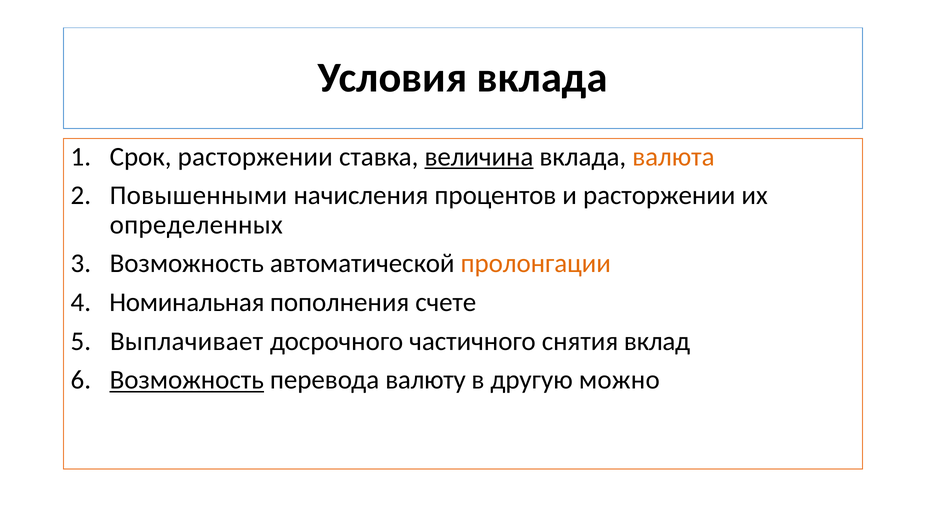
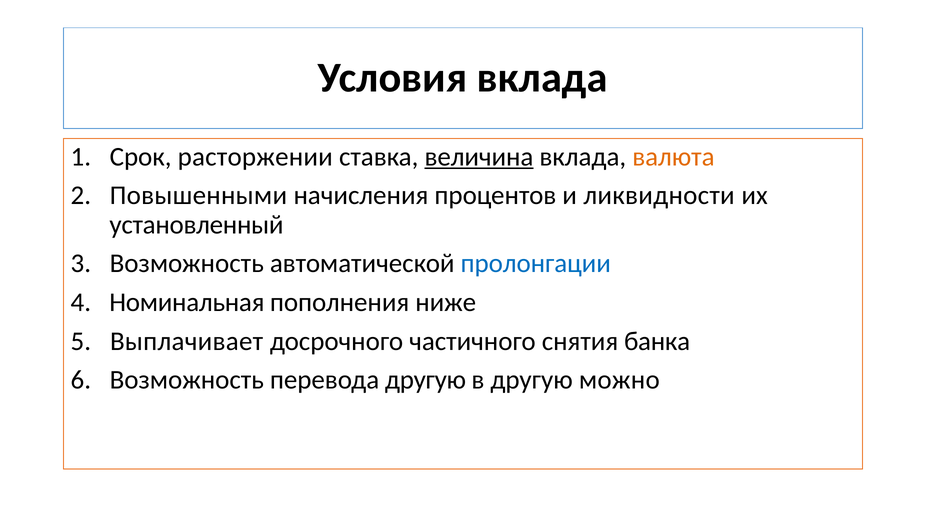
и расторжении: расторжении -> ликвидности
определенных: определенных -> установленный
пролонгации colour: orange -> blue
счете: счете -> ниже
вклад: вклад -> банка
Возможность at (187, 380) underline: present -> none
перевода валюту: валюту -> другую
